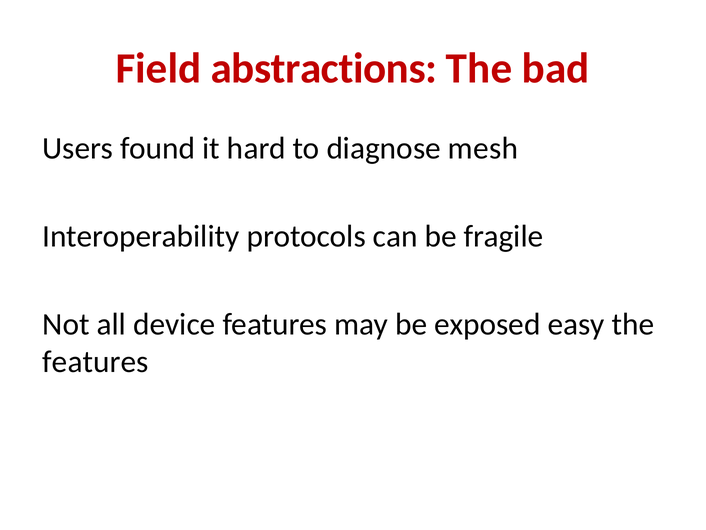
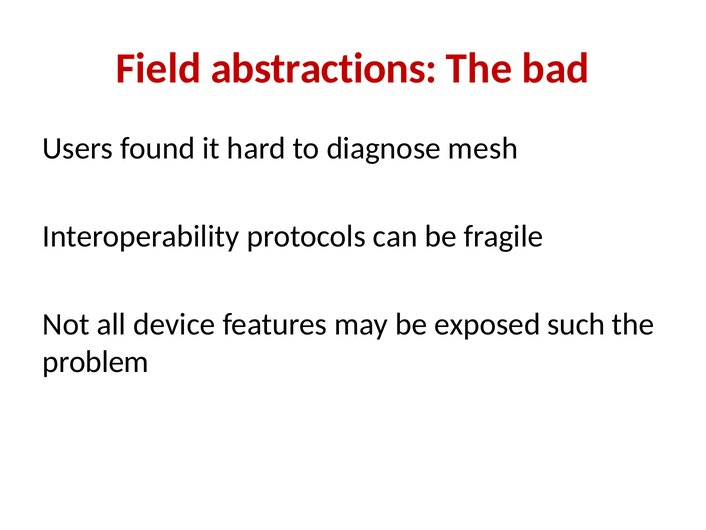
easy: easy -> such
features at (95, 362): features -> problem
